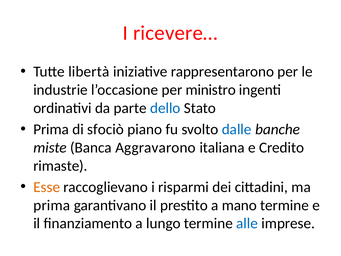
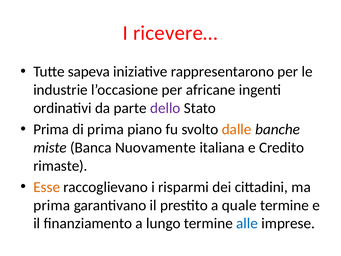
libertà: libertà -> sapeva
ministro: ministro -> africane
dello colour: blue -> purple
di sfociò: sfociò -> prima
dalle colour: blue -> orange
Aggravarono: Aggravarono -> Nuovamente
mano: mano -> quale
